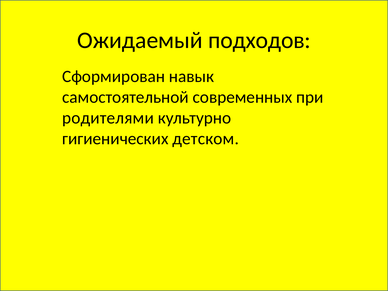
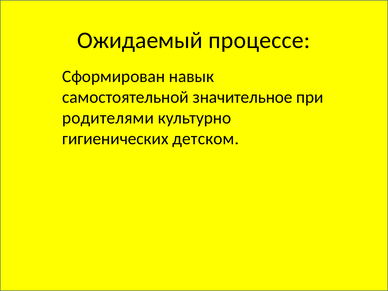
подходов: подходов -> процессе
современных: современных -> значительное
